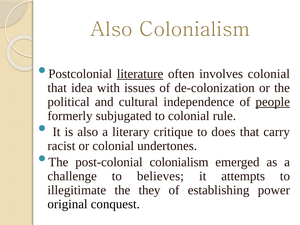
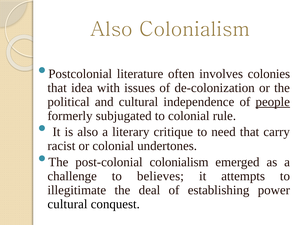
literature underline: present -> none
involves colonial: colonial -> colonies
does: does -> need
they: they -> deal
original at (68, 204): original -> cultural
